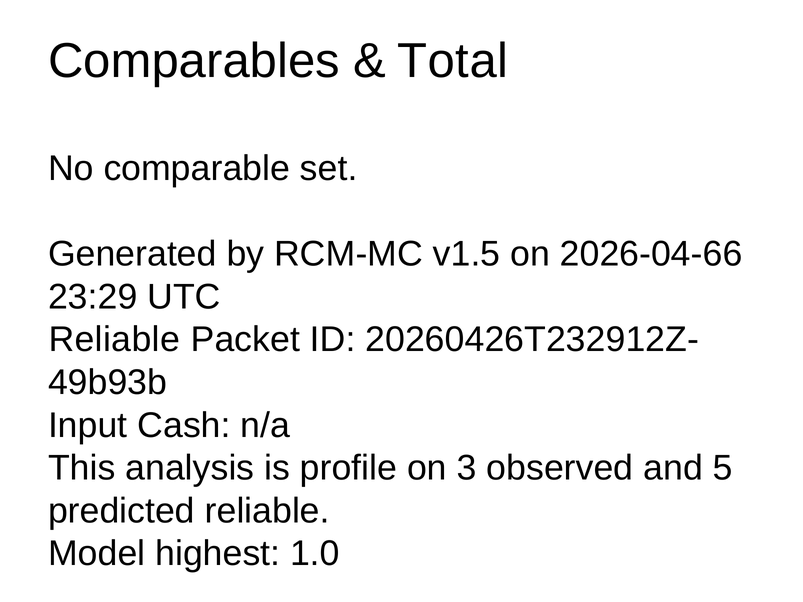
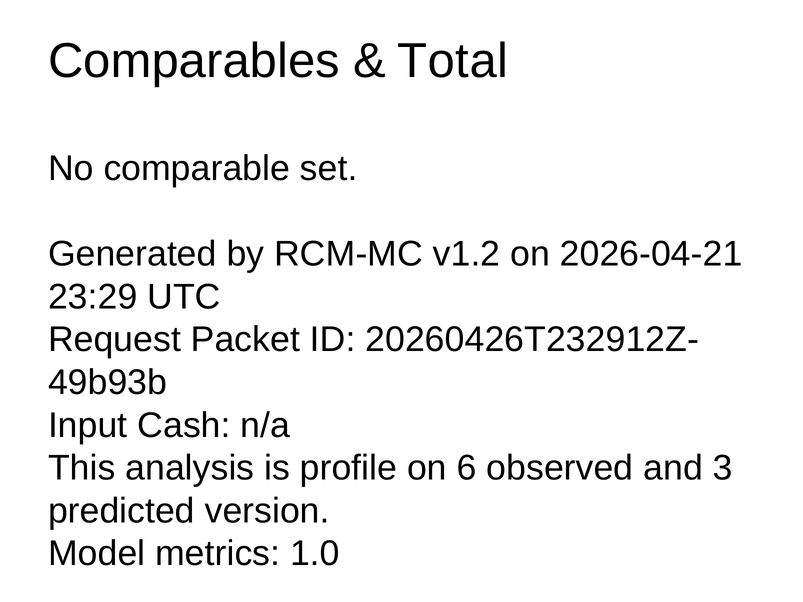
v1.5: v1.5 -> v1.2
2026-04-66: 2026-04-66 -> 2026-04-21
Reliable at (114, 340): Reliable -> Request
3: 3 -> 6
5: 5 -> 3
predicted reliable: reliable -> version
highest: highest -> metrics
